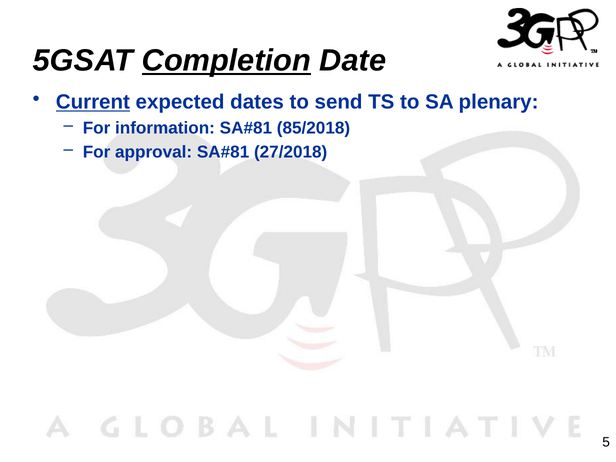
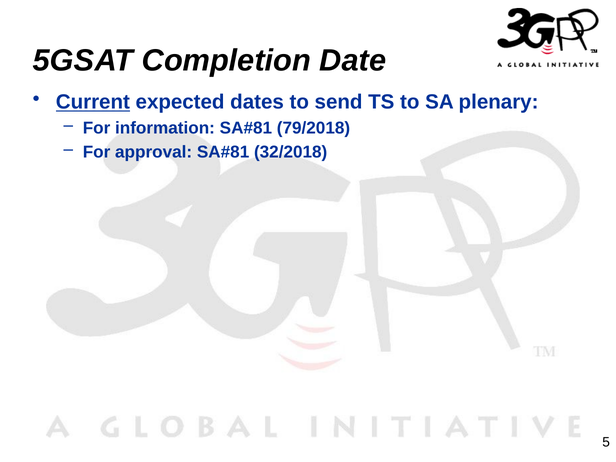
Completion underline: present -> none
85/2018: 85/2018 -> 79/2018
27/2018: 27/2018 -> 32/2018
